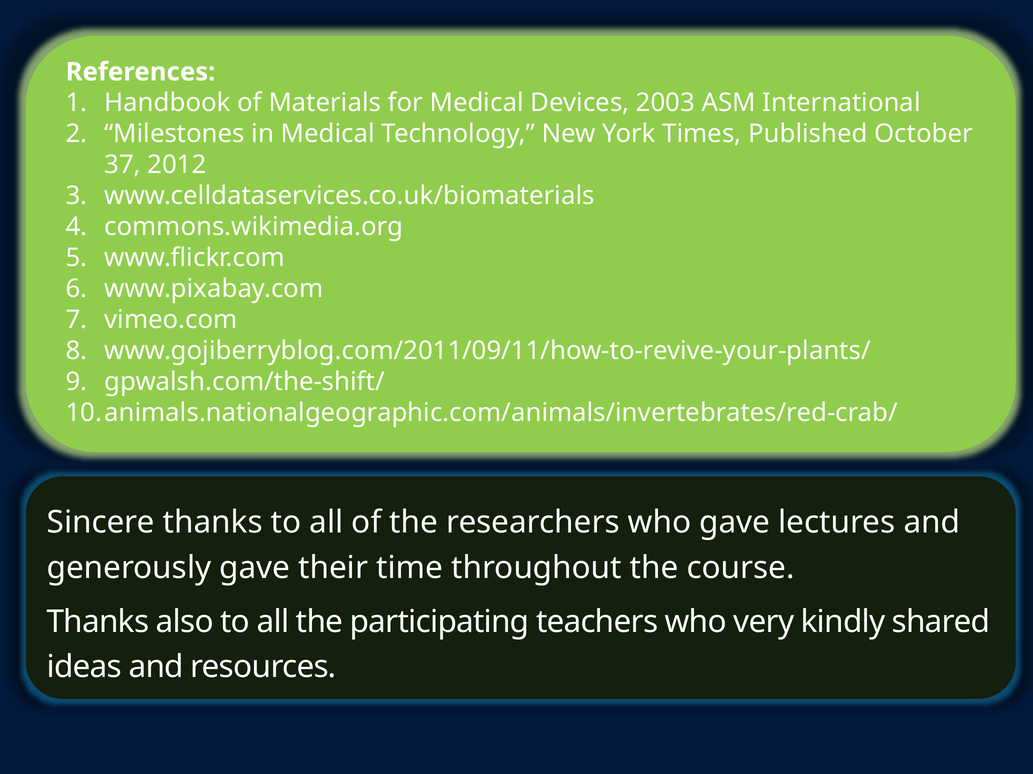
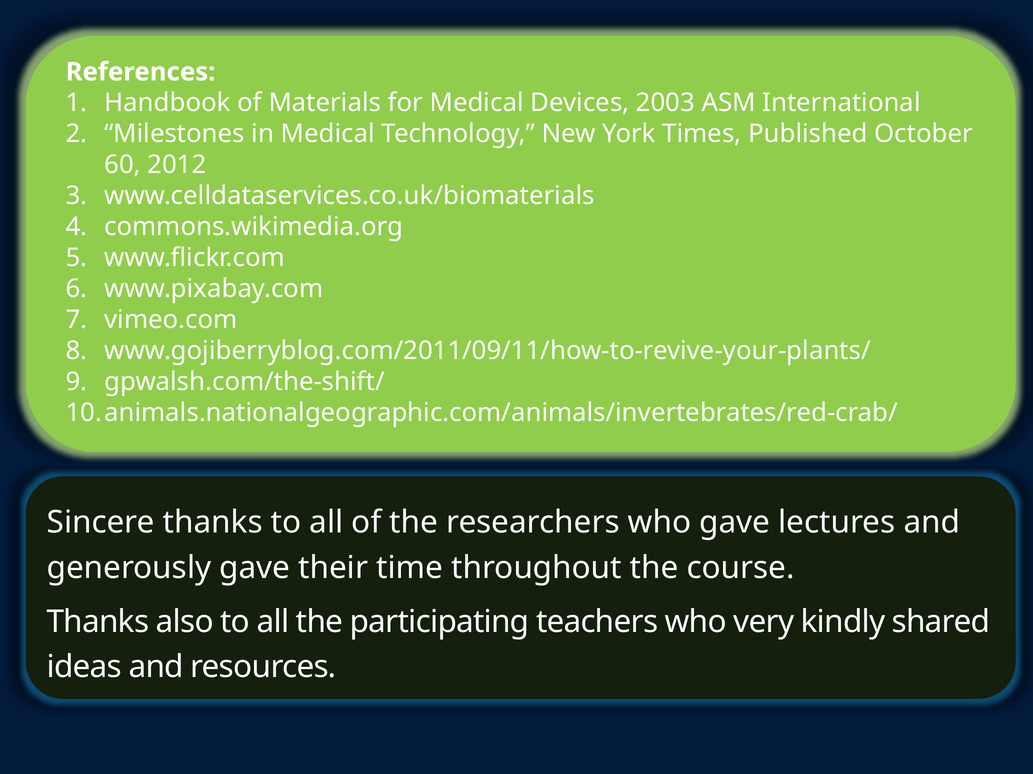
37: 37 -> 60
